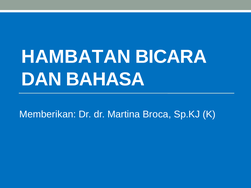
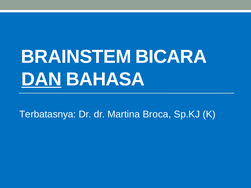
HAMBATAN: HAMBATAN -> BRAINSTEM
DAN underline: none -> present
Memberikan: Memberikan -> Terbatasnya
